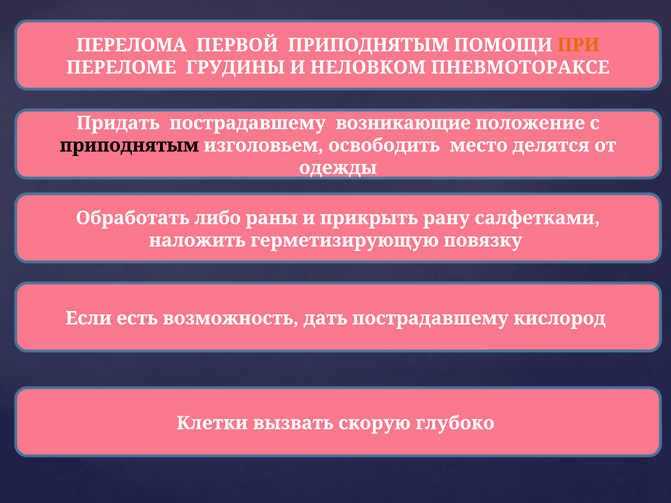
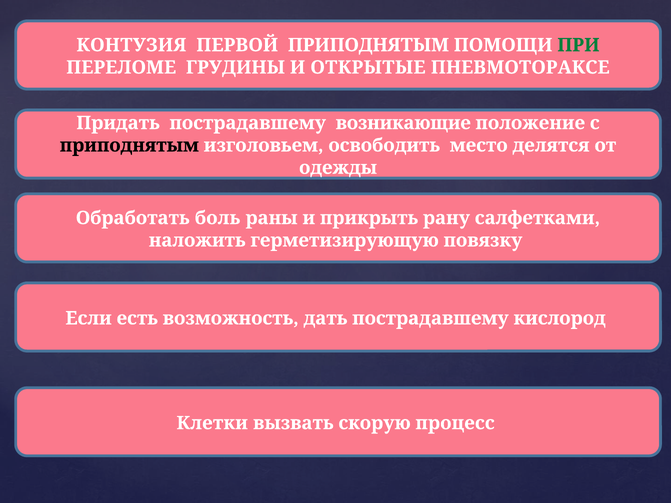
ПЕРЕЛОМА: ПЕРЕЛОМА -> КОНТУЗИЯ
ПРИ colour: orange -> green
НЕЛОВКОМ: НЕЛОВКОМ -> ОТКРЫТЫЕ
либо: либо -> боль
глубоко: глубоко -> процесс
